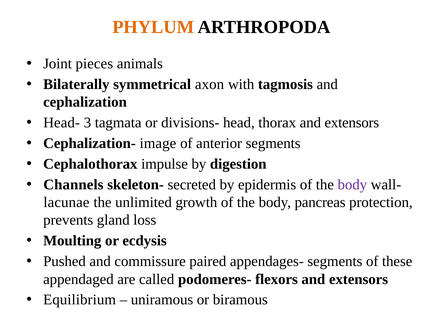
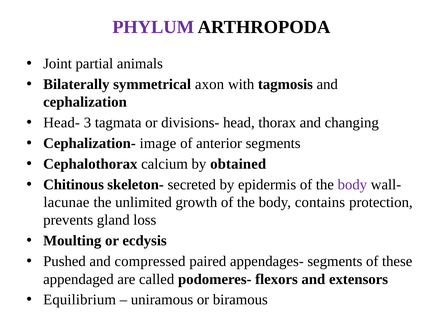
PHYLUM colour: orange -> purple
pieces: pieces -> partial
thorax and extensors: extensors -> changing
impulse: impulse -> calcium
digestion: digestion -> obtained
Channels: Channels -> Chitinous
pancreas: pancreas -> contains
commissure: commissure -> compressed
